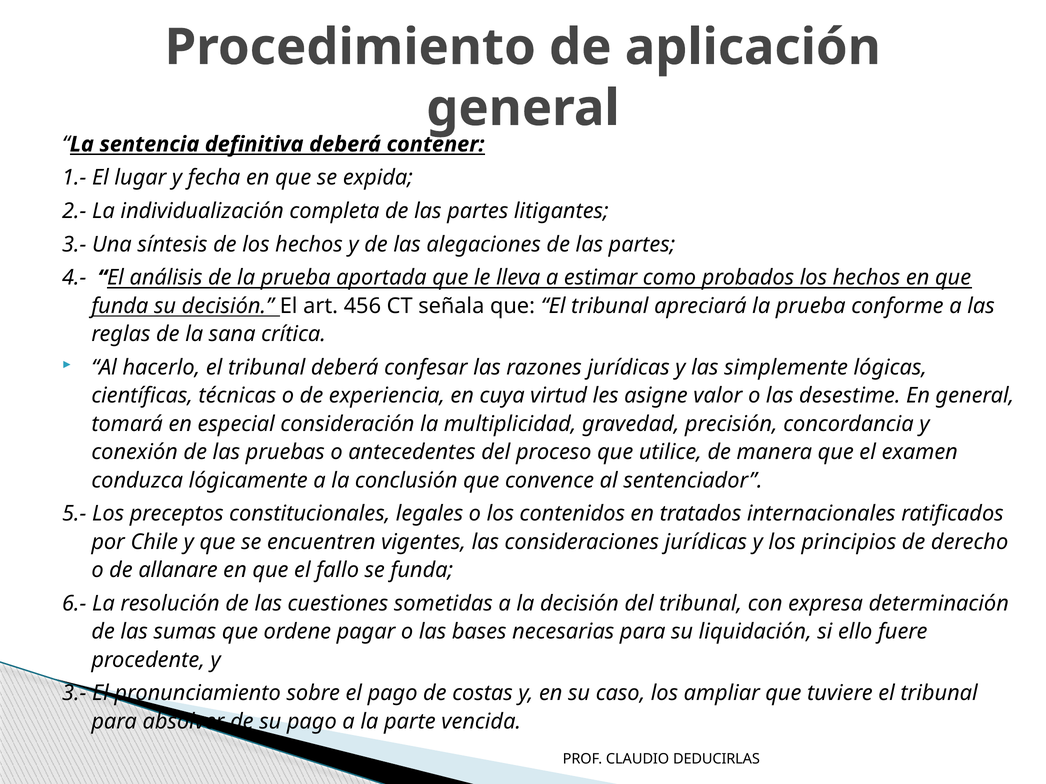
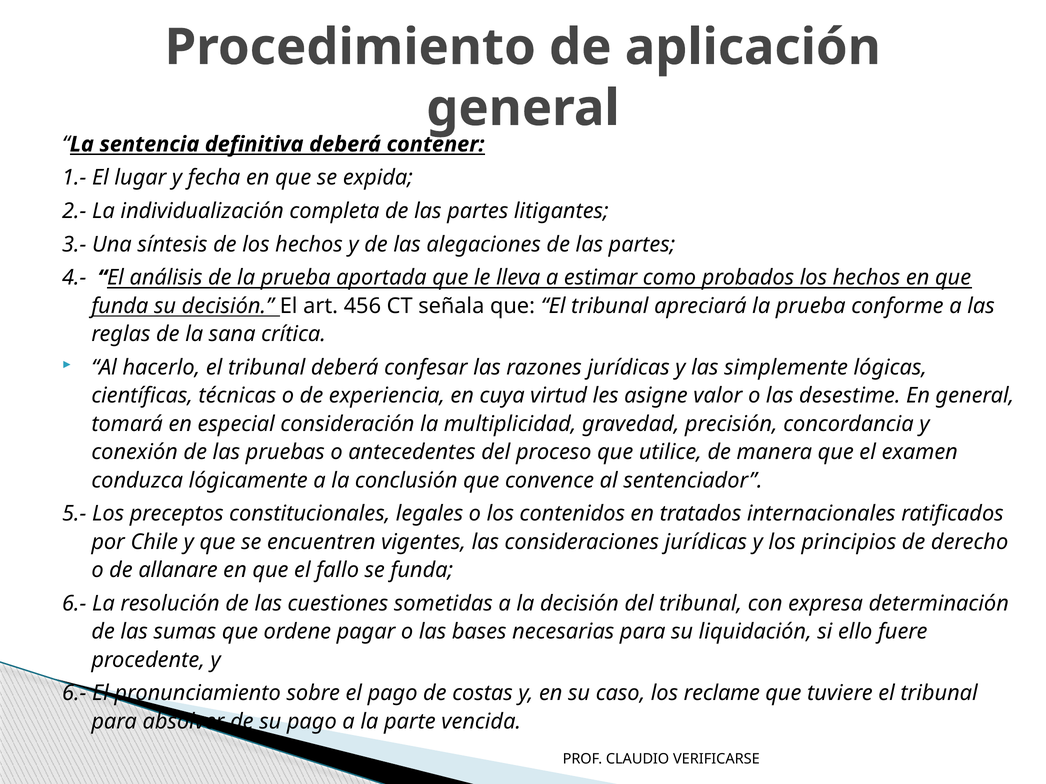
3.- at (74, 694): 3.- -> 6.-
ampliar: ampliar -> reclame
DEDUCIRLAS: DEDUCIRLAS -> VERIFICARSE
